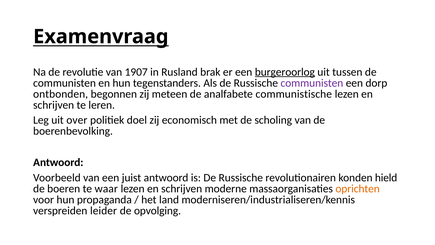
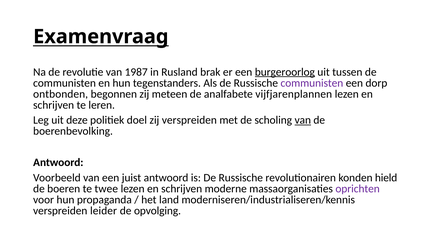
1907: 1907 -> 1987
communistische: communistische -> vijfjarenplannen
over: over -> deze
zij economisch: economisch -> verspreiden
van at (303, 120) underline: none -> present
waar: waar -> twee
oprichten colour: orange -> purple
